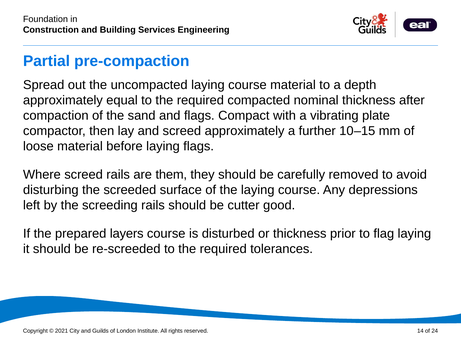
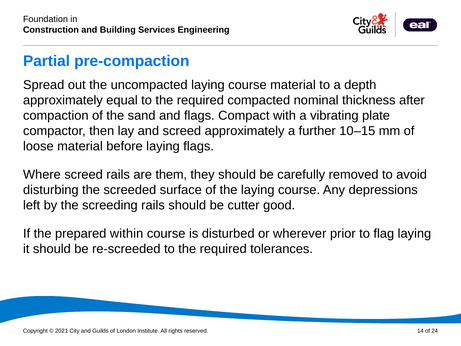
layers: layers -> within
or thickness: thickness -> wherever
